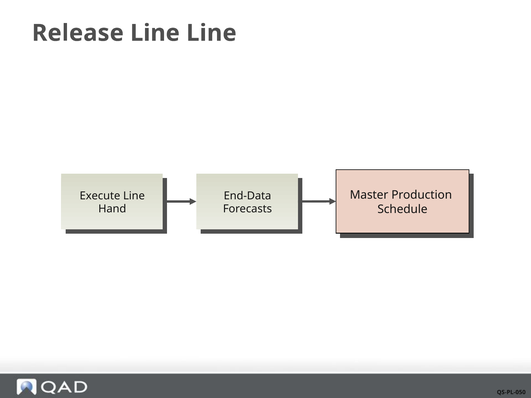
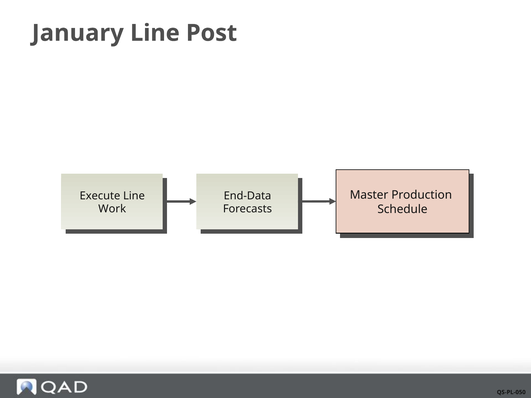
Release: Release -> January
Line Line: Line -> Post
Hand: Hand -> Work
